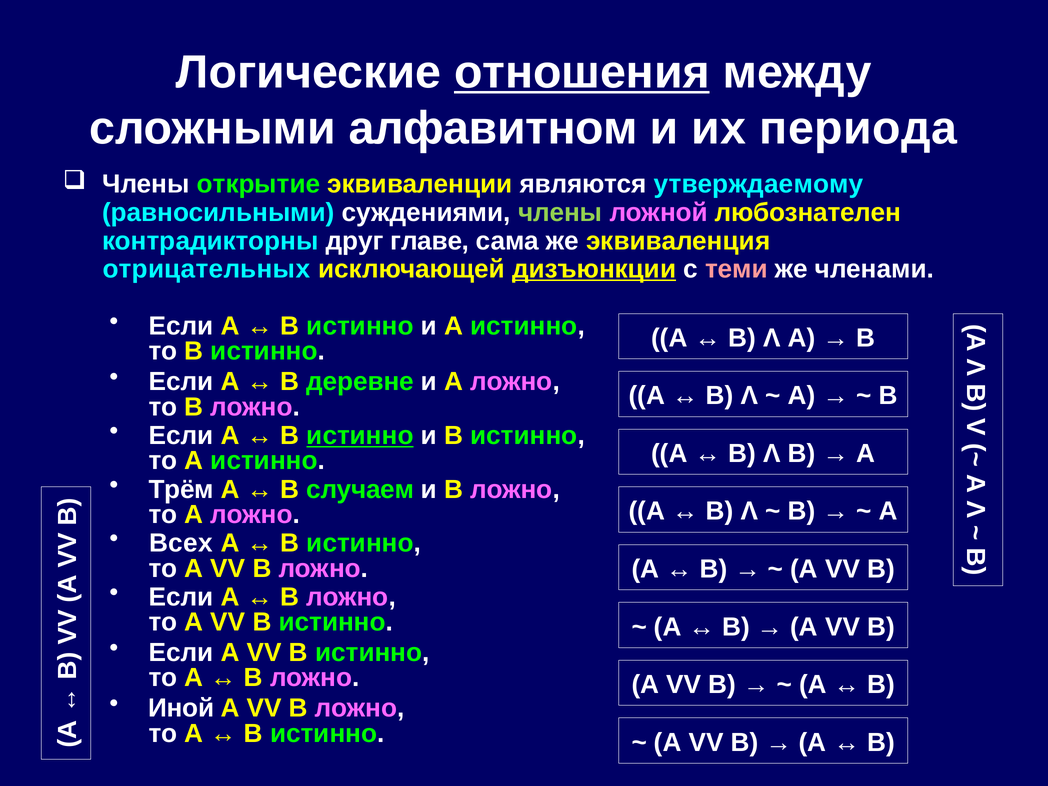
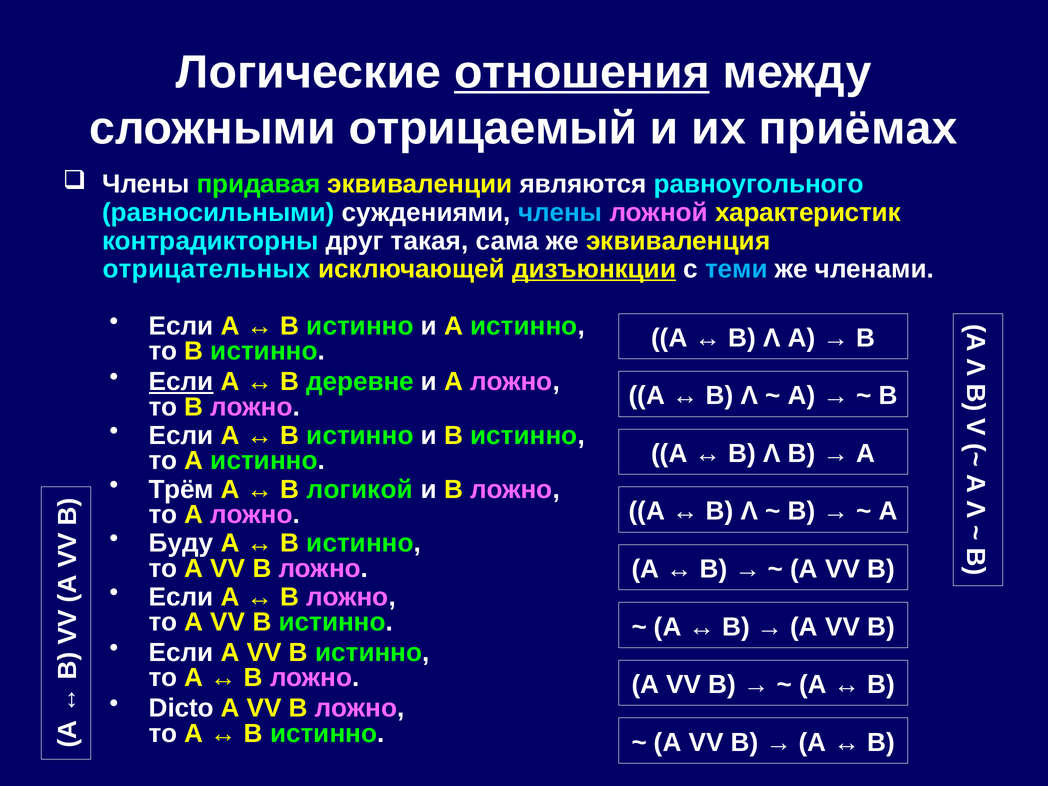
алфавитном: алфавитном -> отрицаемый
периода: периода -> приёмах
открытие: открытие -> придавая
утверждаемому: утверждаемому -> равноугольного
члены at (560, 213) colour: light green -> light blue
любознателен: любознателен -> характеристик
главе: главе -> такая
теми colour: pink -> light blue
Если at (181, 382) underline: none -> present
истинно at (360, 436) underline: present -> none
случаем: случаем -> логикой
Всех: Всех -> Буду
Иной: Иной -> Dicto
